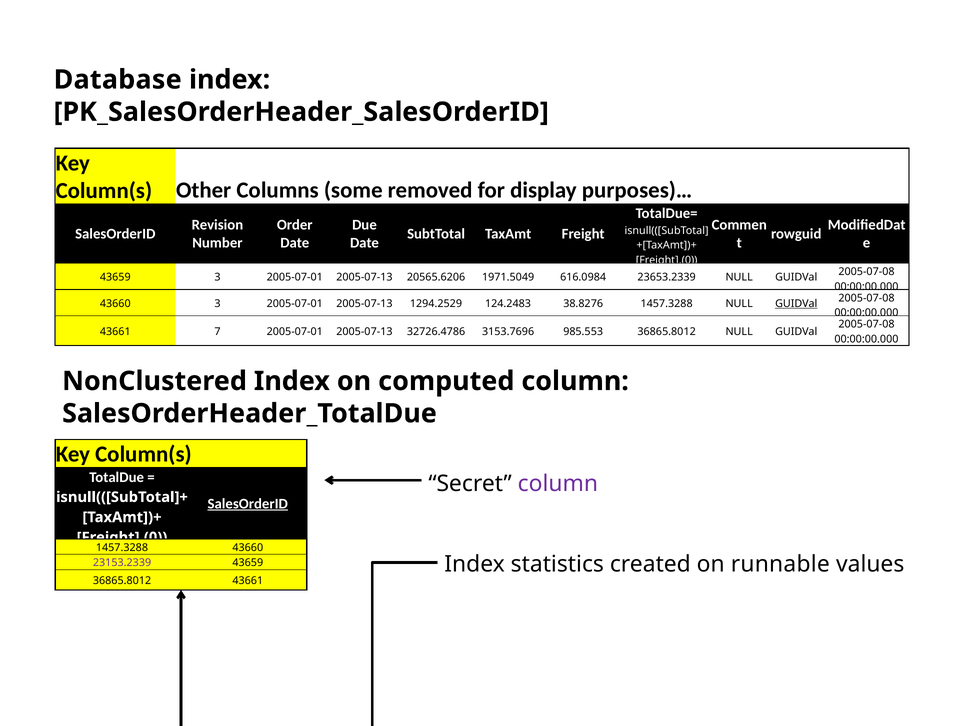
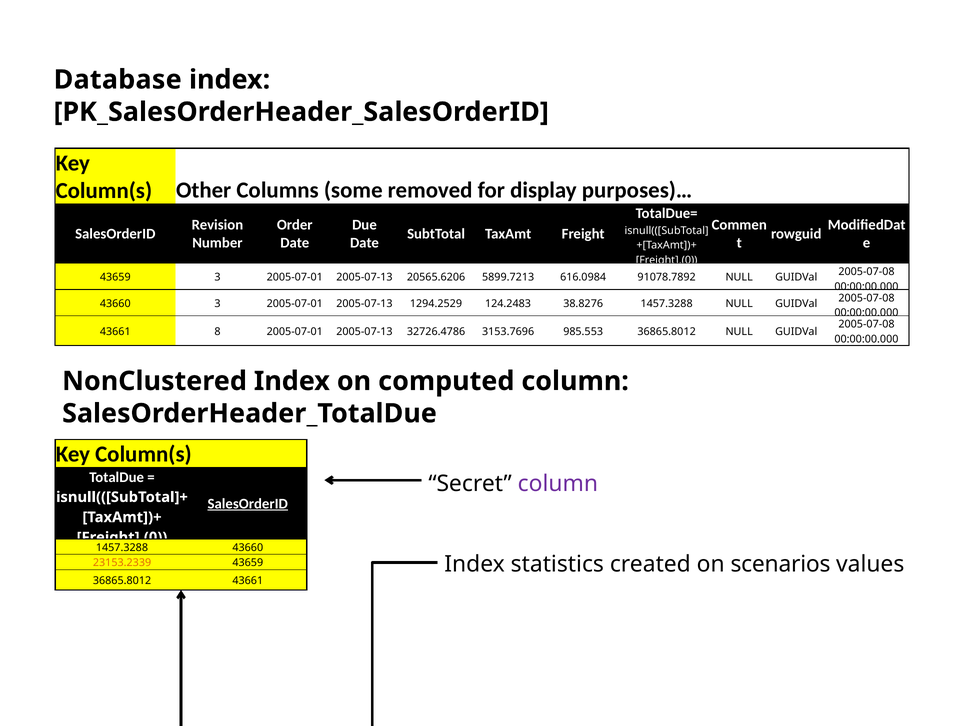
1971.5049: 1971.5049 -> 5899.7213
23653.2339: 23653.2339 -> 91078.7892
GUIDVal at (796, 303) underline: present -> none
7: 7 -> 8
runnable: runnable -> scenarios
23153.2339 colour: purple -> orange
